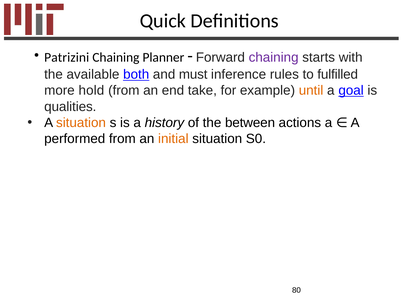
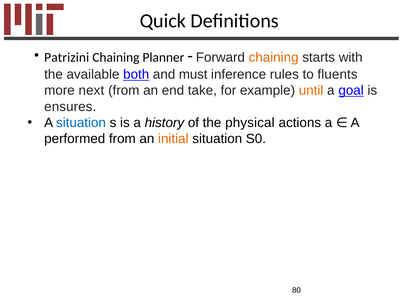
chaining at (274, 58) colour: purple -> orange
fulfilled: fulfilled -> fluents
hold: hold -> next
qualities: qualities -> ensures
situation at (81, 123) colour: orange -> blue
between: between -> physical
